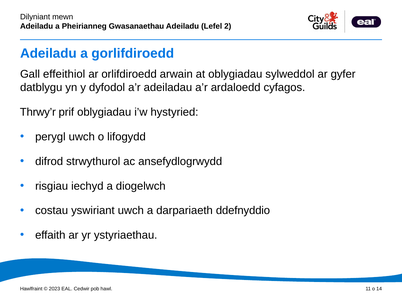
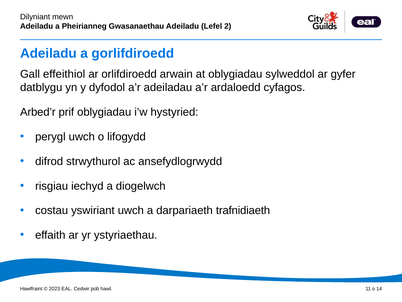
Thrwy’r: Thrwy’r -> Arbed’r
ddefnyddio: ddefnyddio -> trafnidiaeth
